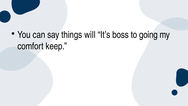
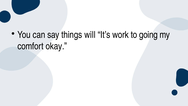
boss: boss -> work
keep: keep -> okay
